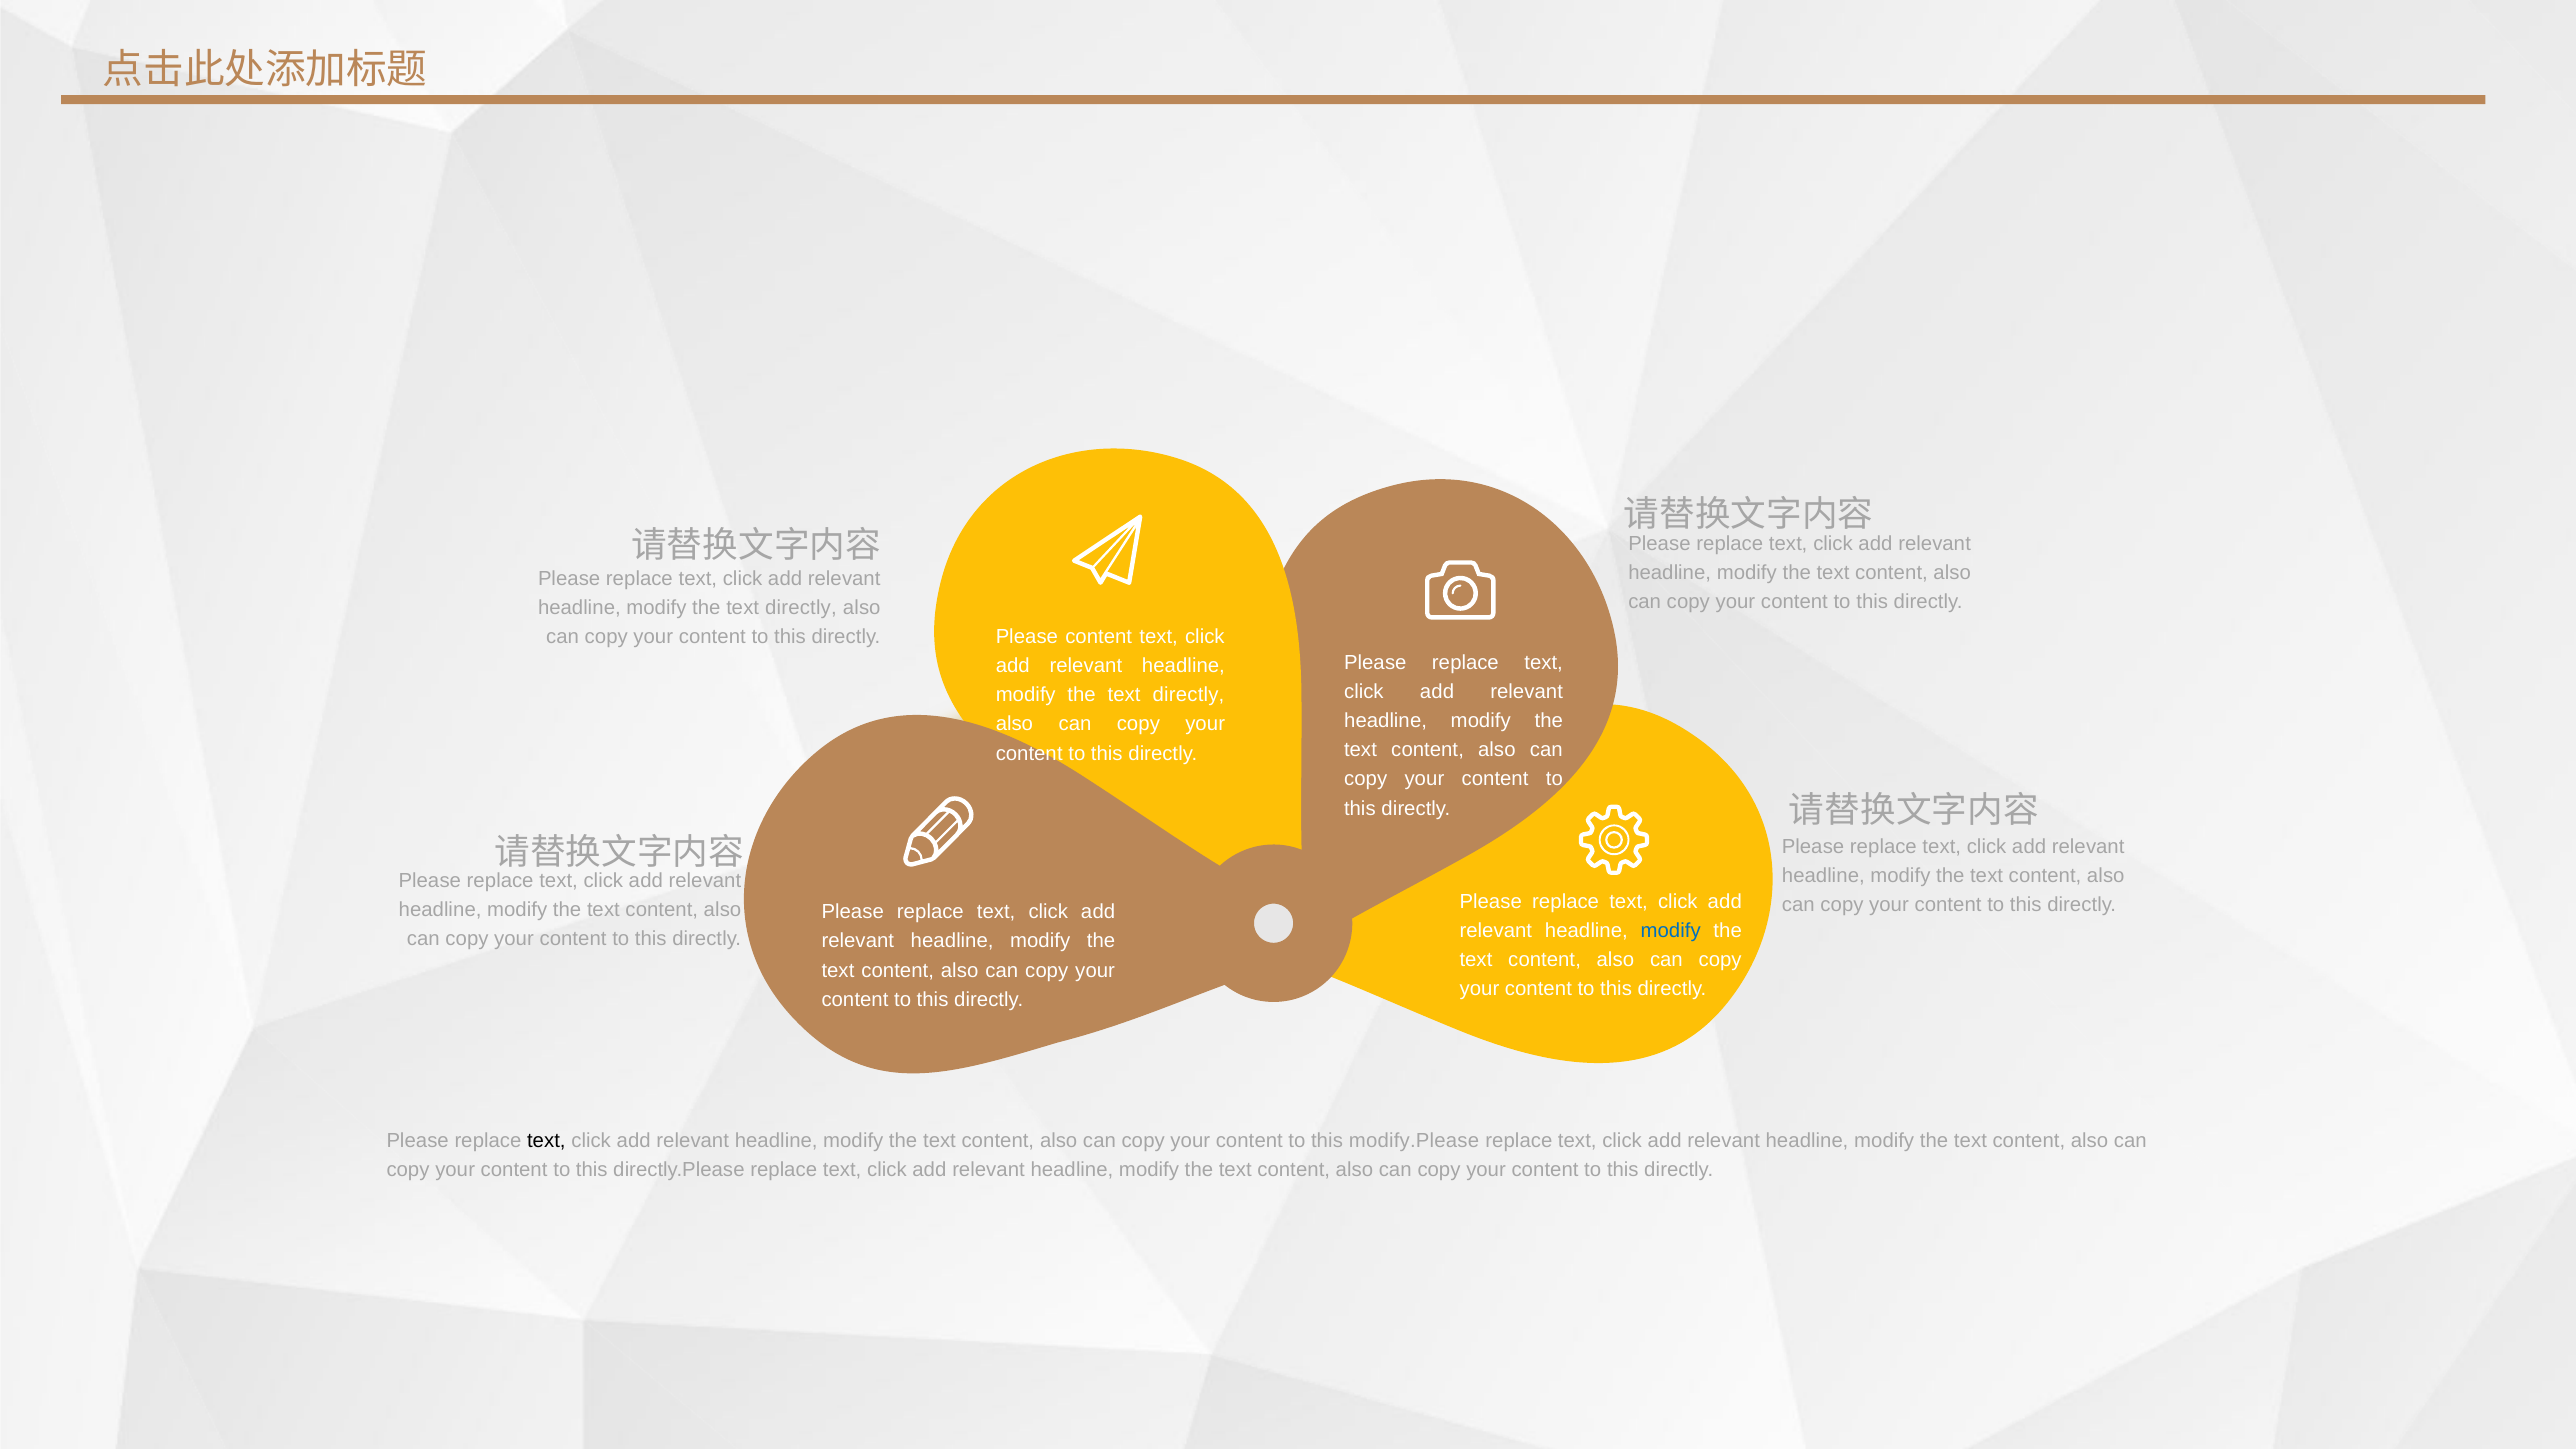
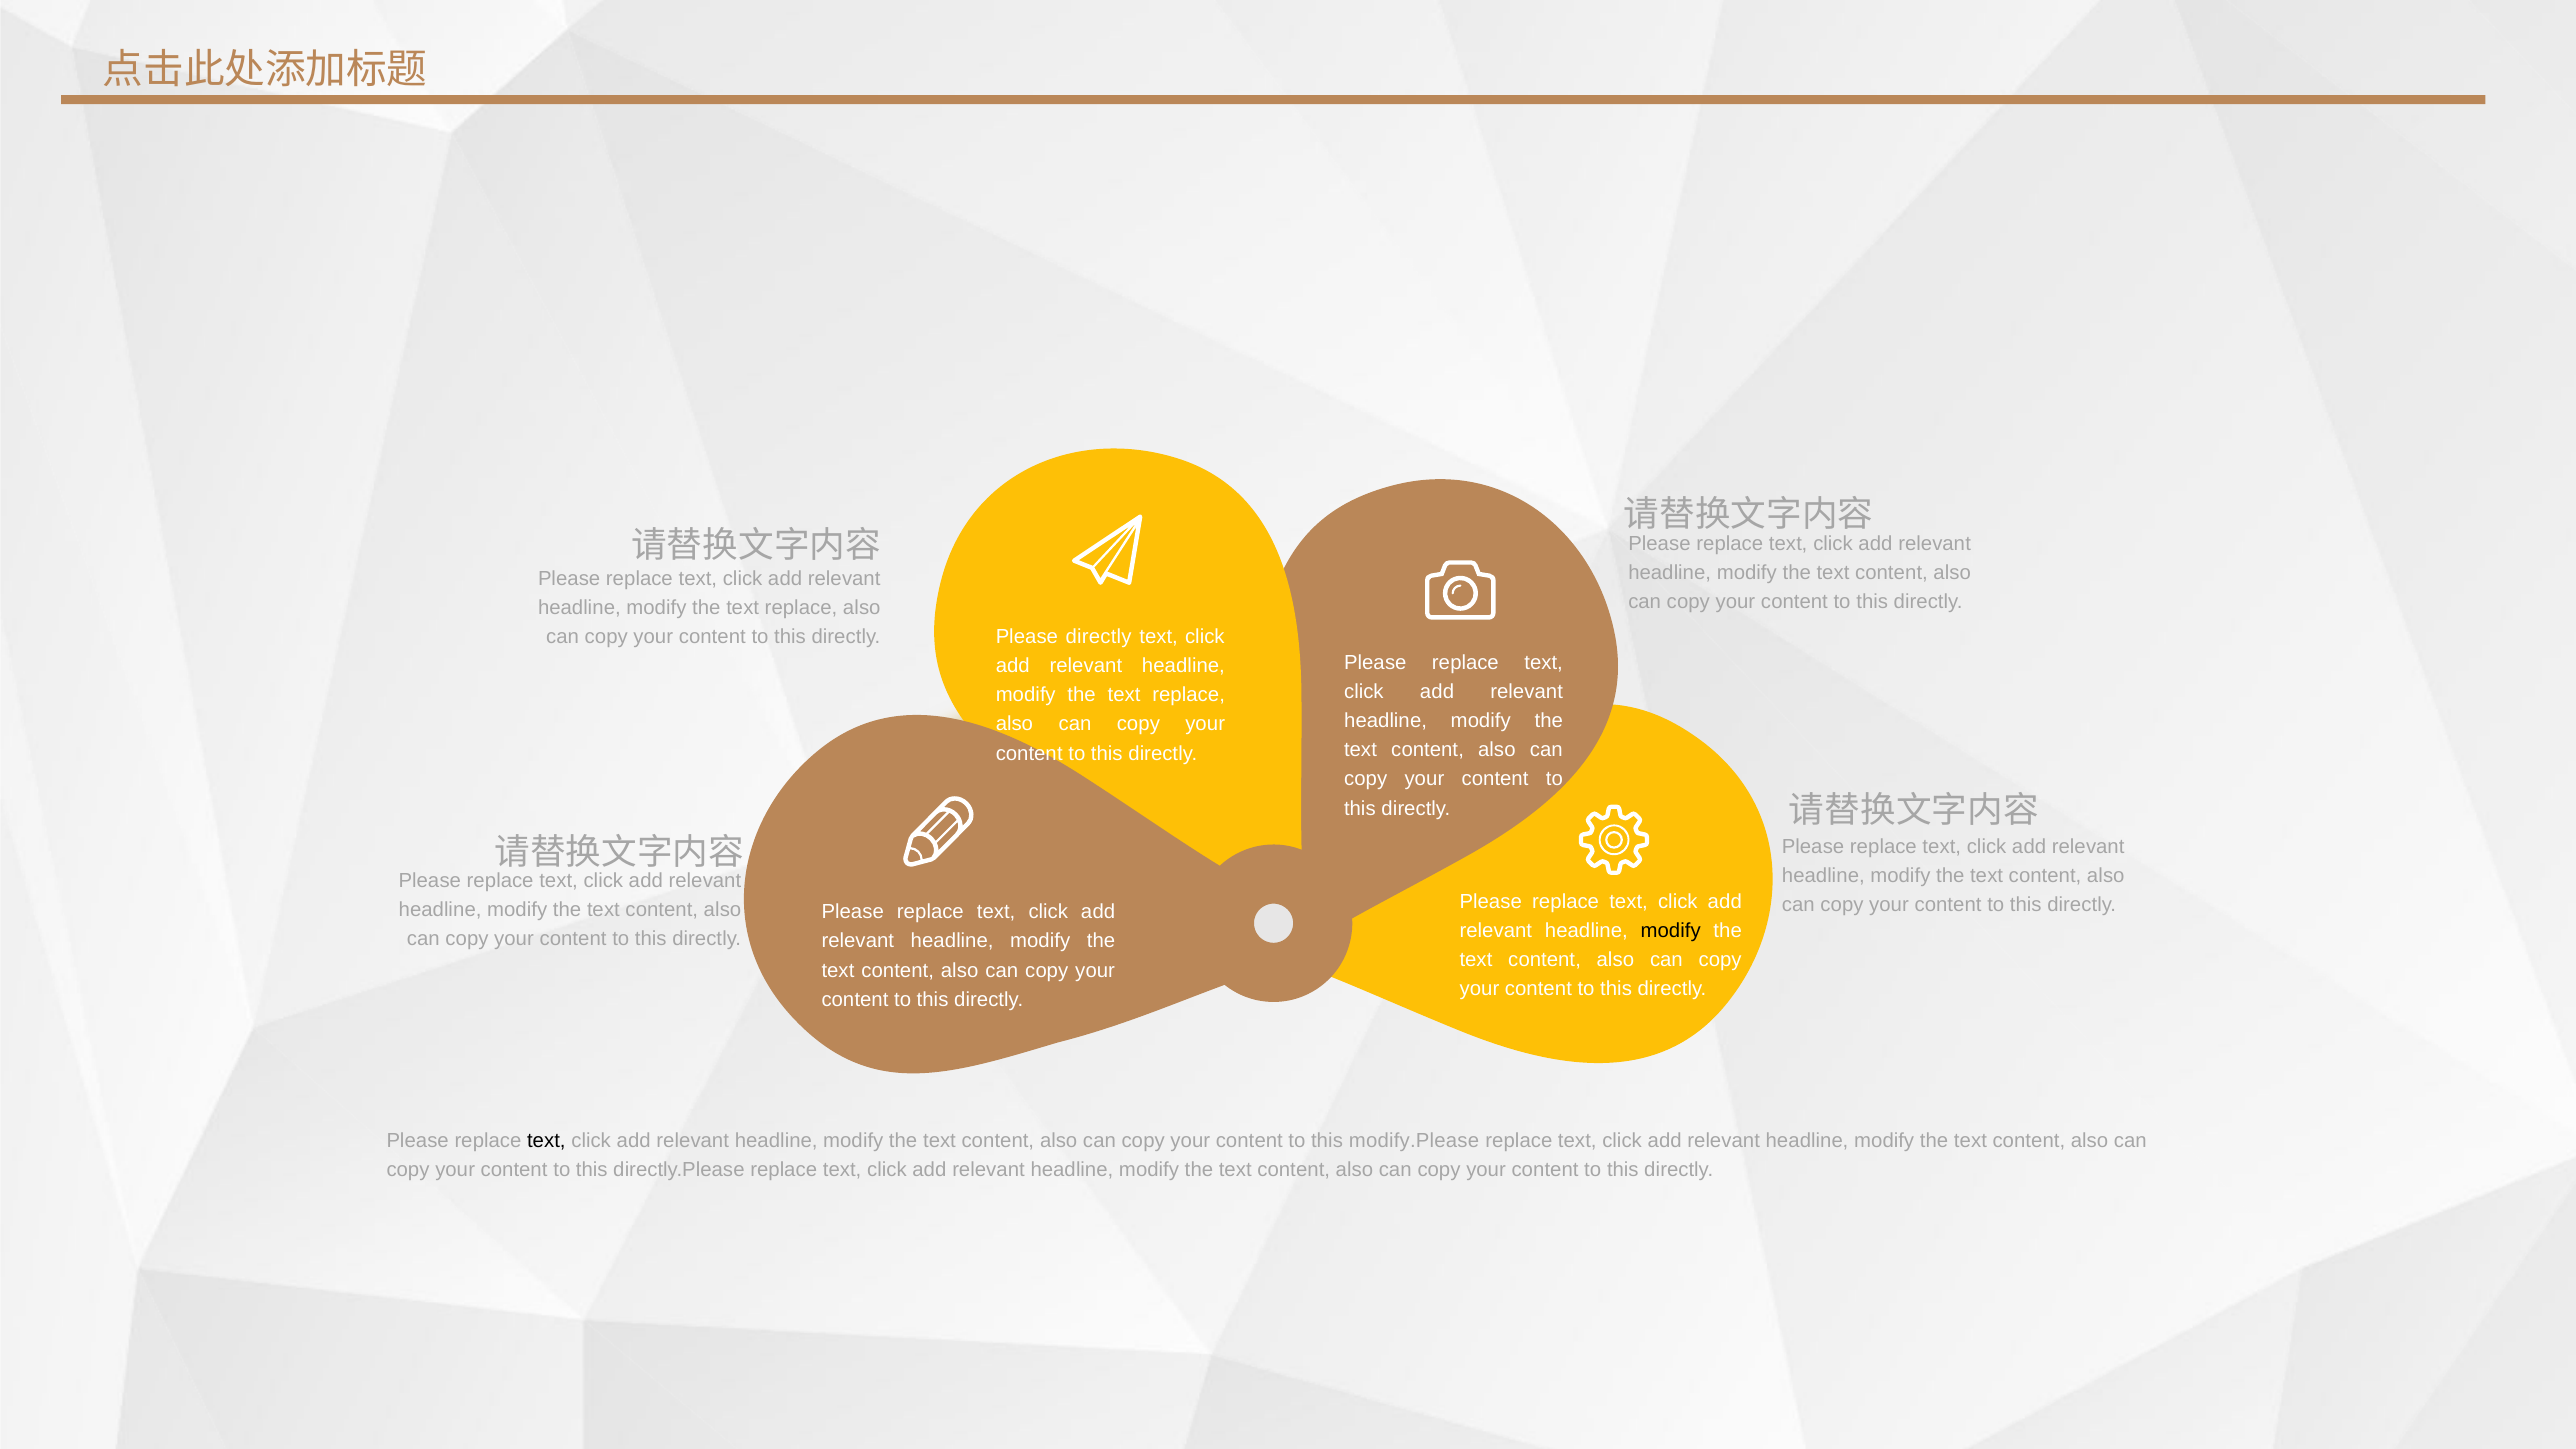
directly at (801, 608): directly -> replace
Please content: content -> directly
directly at (1189, 695): directly -> replace
modify at (1671, 931) colour: blue -> black
